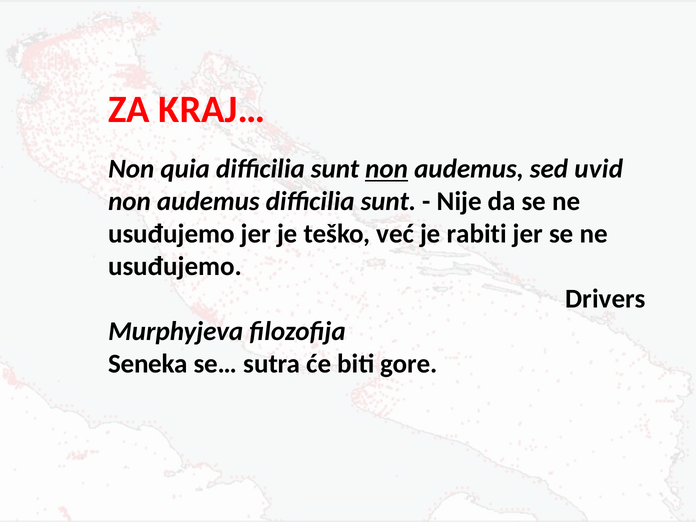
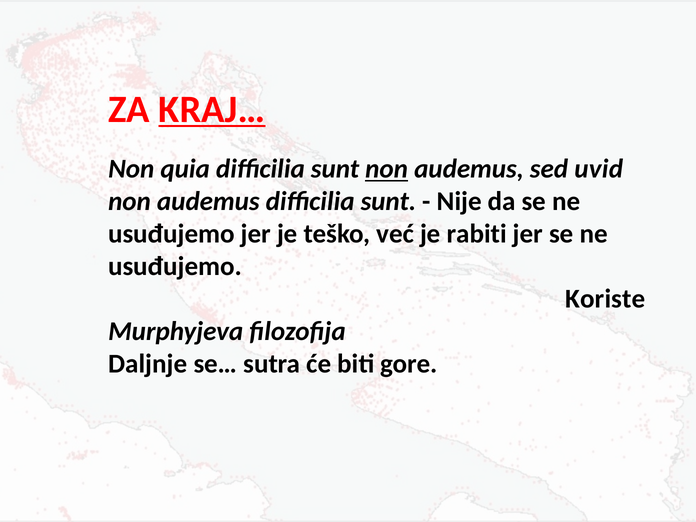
KRAJ… underline: none -> present
Drivers: Drivers -> Koriste
Seneka: Seneka -> Daljnje
